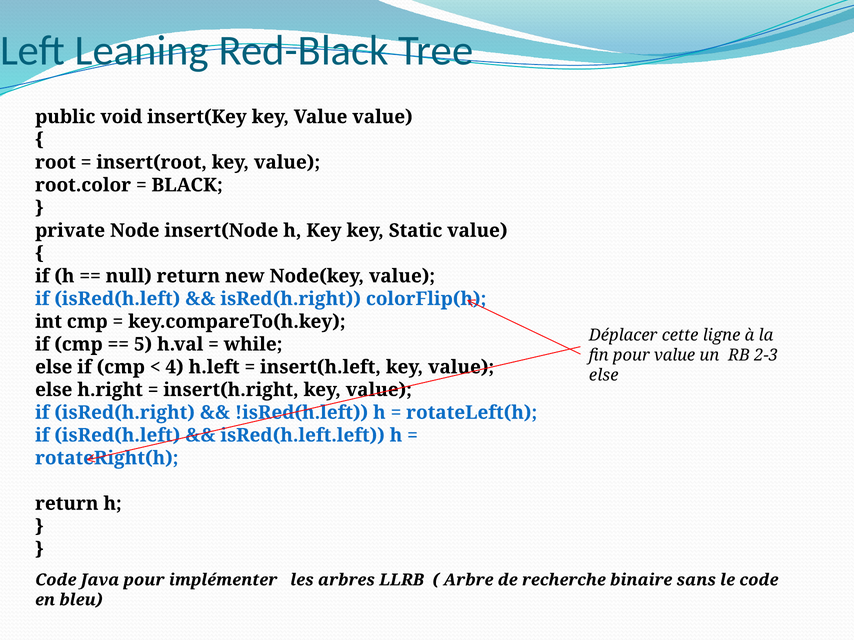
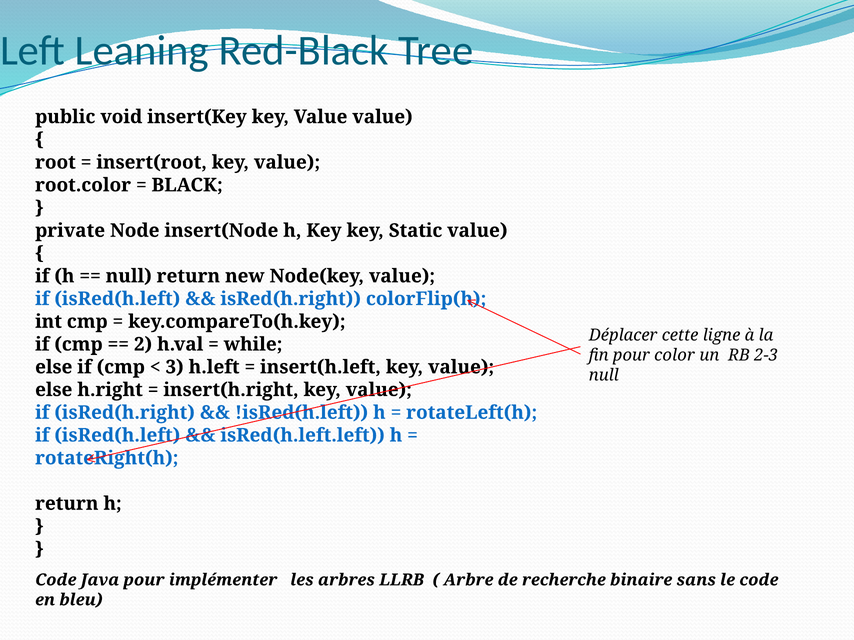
5: 5 -> 2
pour value: value -> color
4: 4 -> 3
else at (604, 375): else -> null
